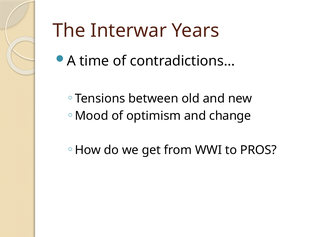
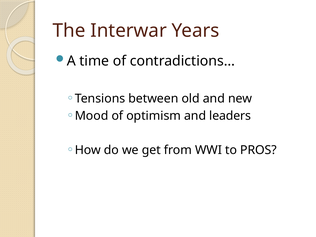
change: change -> leaders
